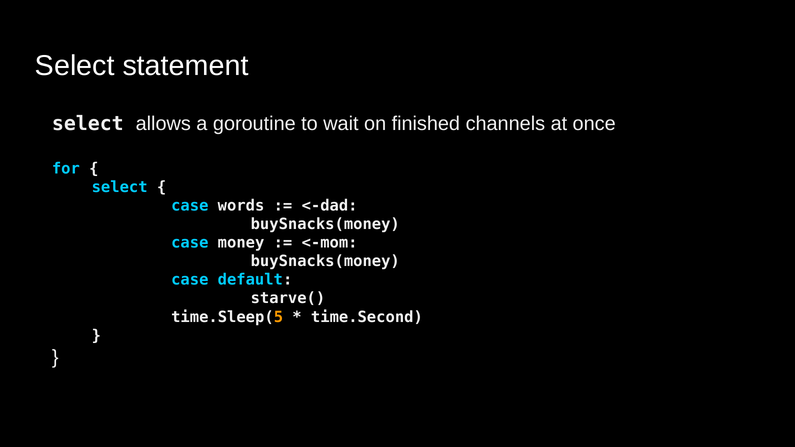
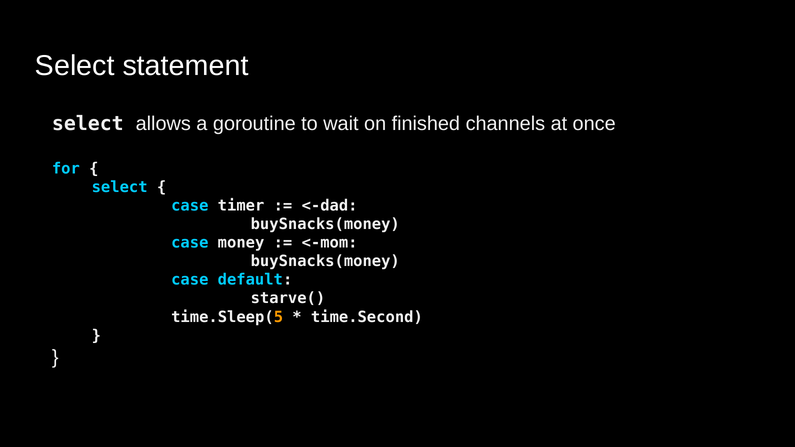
words: words -> timer
